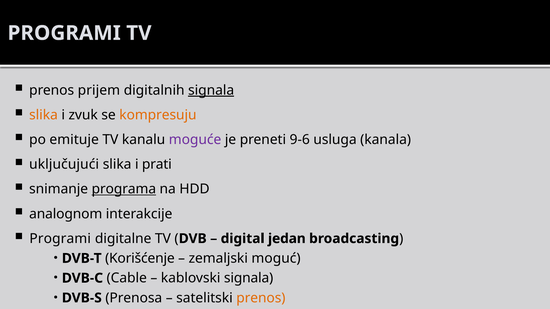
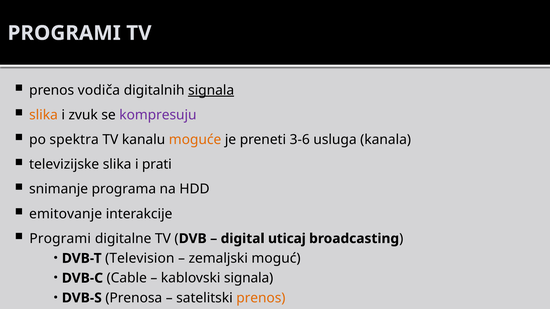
prijem: prijem -> vodiča
kompresuju colour: orange -> purple
emituje: emituje -> spektra
moguće colour: purple -> orange
9-6: 9-6 -> 3-6
uključujući: uključujući -> televizijske
programa underline: present -> none
analognom: analognom -> emitovanje
jedan: jedan -> uticaj
Korišćenje: Korišćenje -> Television
